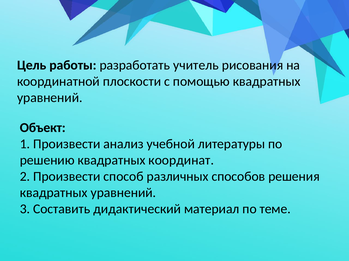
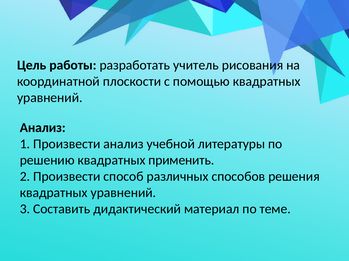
Объект at (43, 128): Объект -> Анализ
координат: координат -> применить
